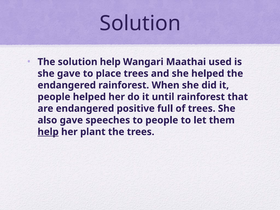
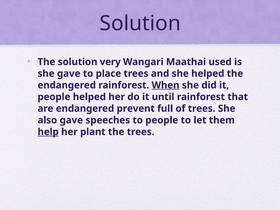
solution help: help -> very
When underline: none -> present
positive: positive -> prevent
